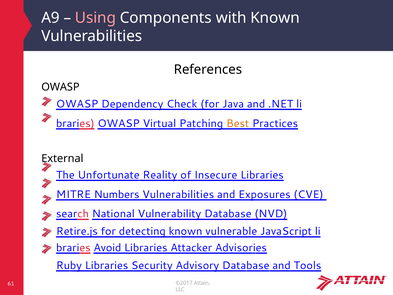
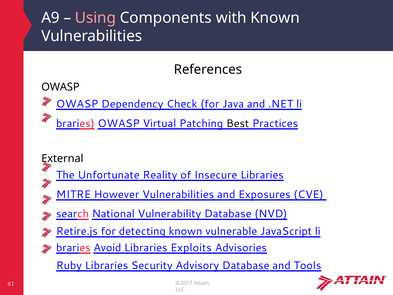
Best colour: orange -> black
Numbers: Numbers -> However
Attacker: Attacker -> Exploits
